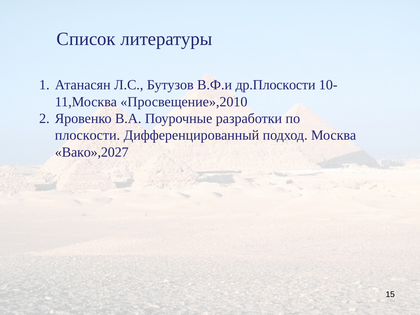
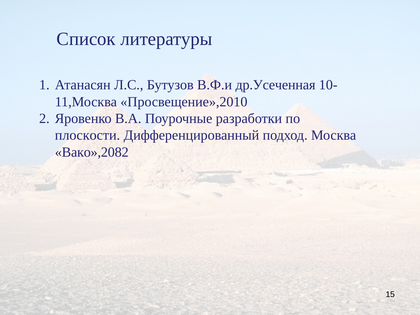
др.Плоскости: др.Плоскости -> др.Усеченная
Вако»,2027: Вако»,2027 -> Вако»,2082
